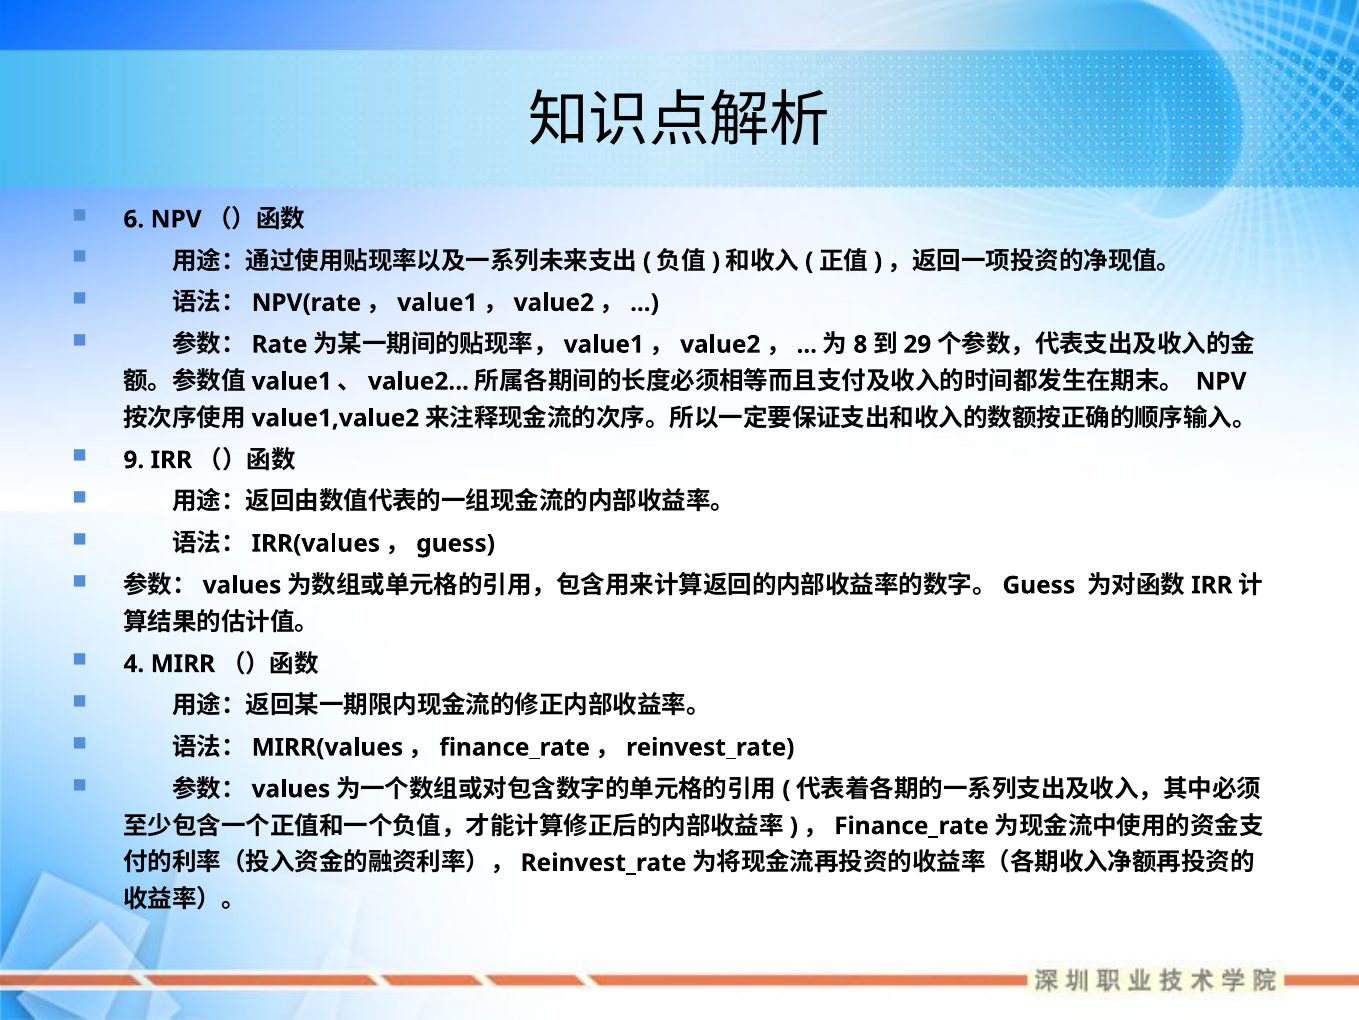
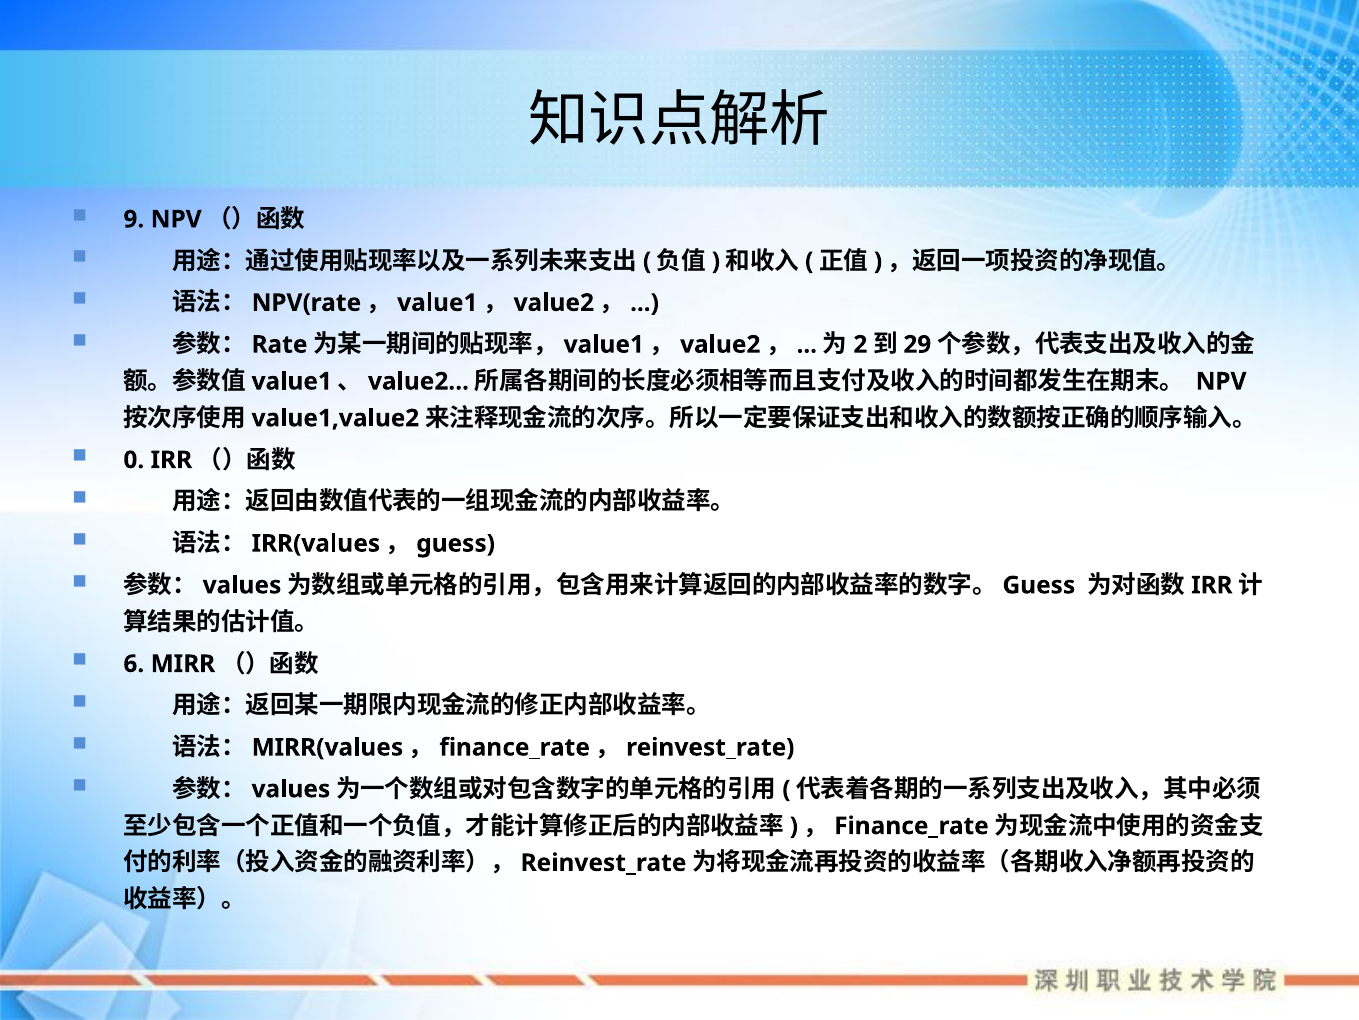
6: 6 -> 9
8: 8 -> 2
9: 9 -> 0
4: 4 -> 6
